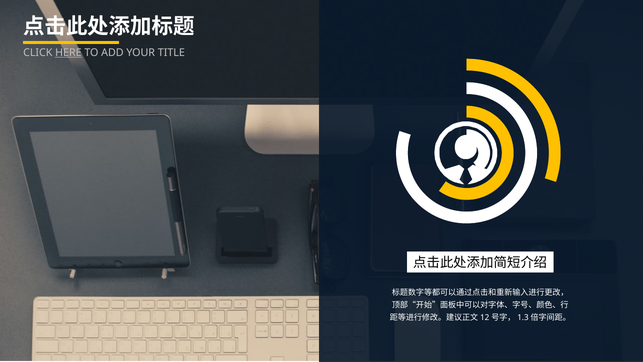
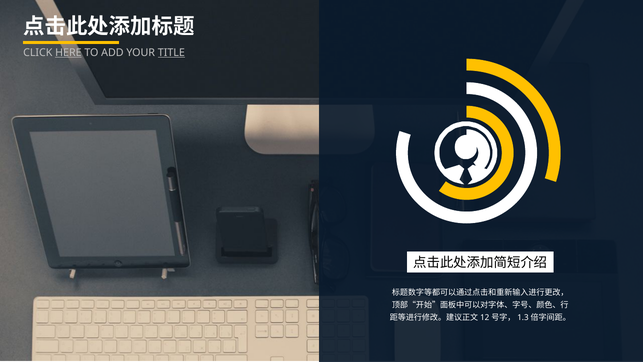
TITLE underline: none -> present
